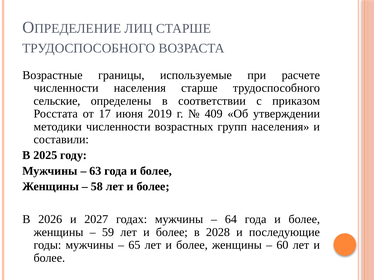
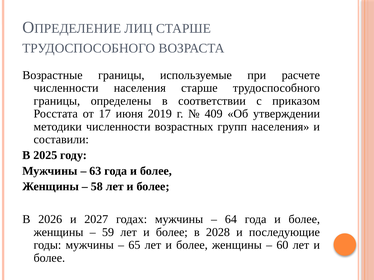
сельские at (57, 101): сельские -> границы
